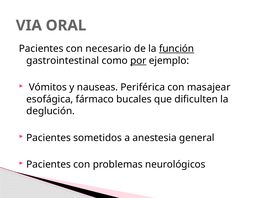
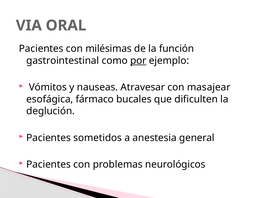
necesario: necesario -> milésimas
función underline: present -> none
Periférica: Periférica -> Atravesar
